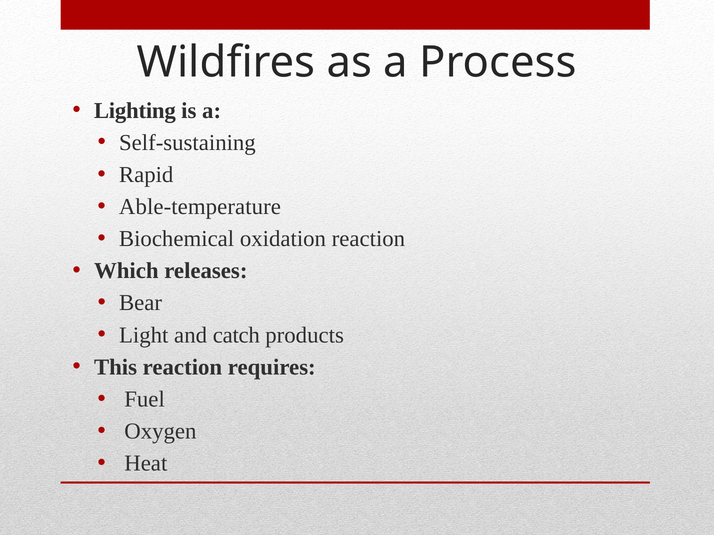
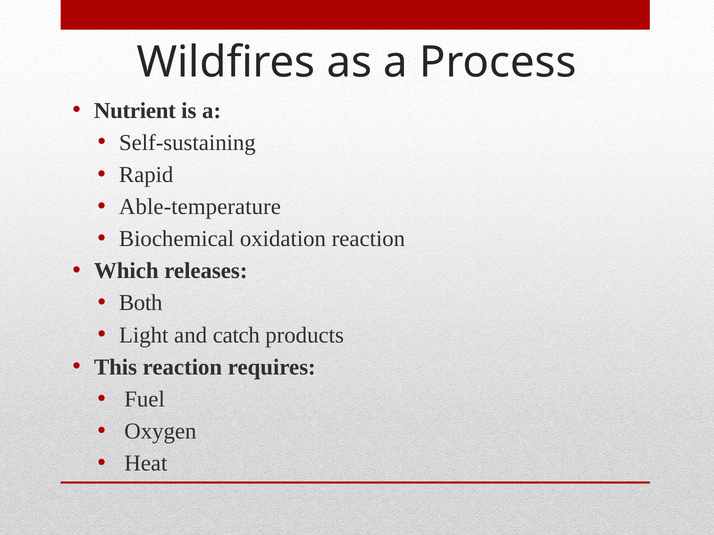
Lighting: Lighting -> Nutrient
Bear: Bear -> Both
